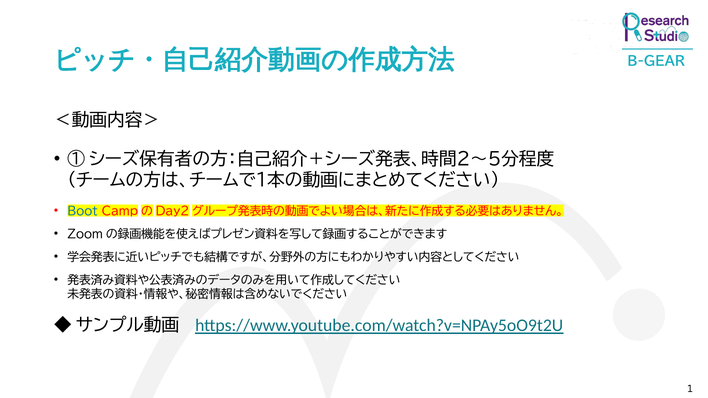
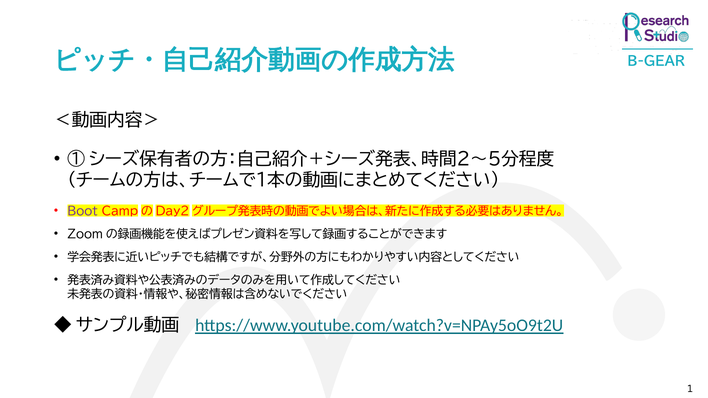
Boot colour: blue -> purple
